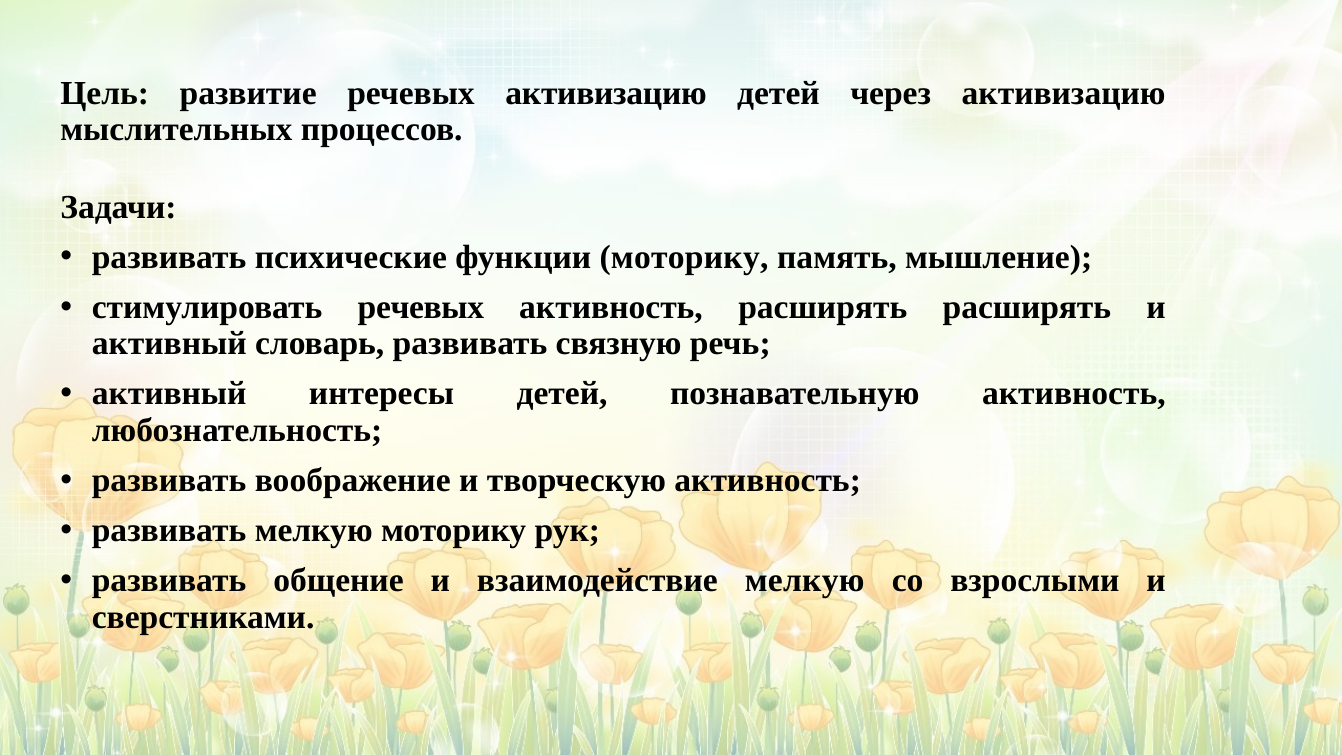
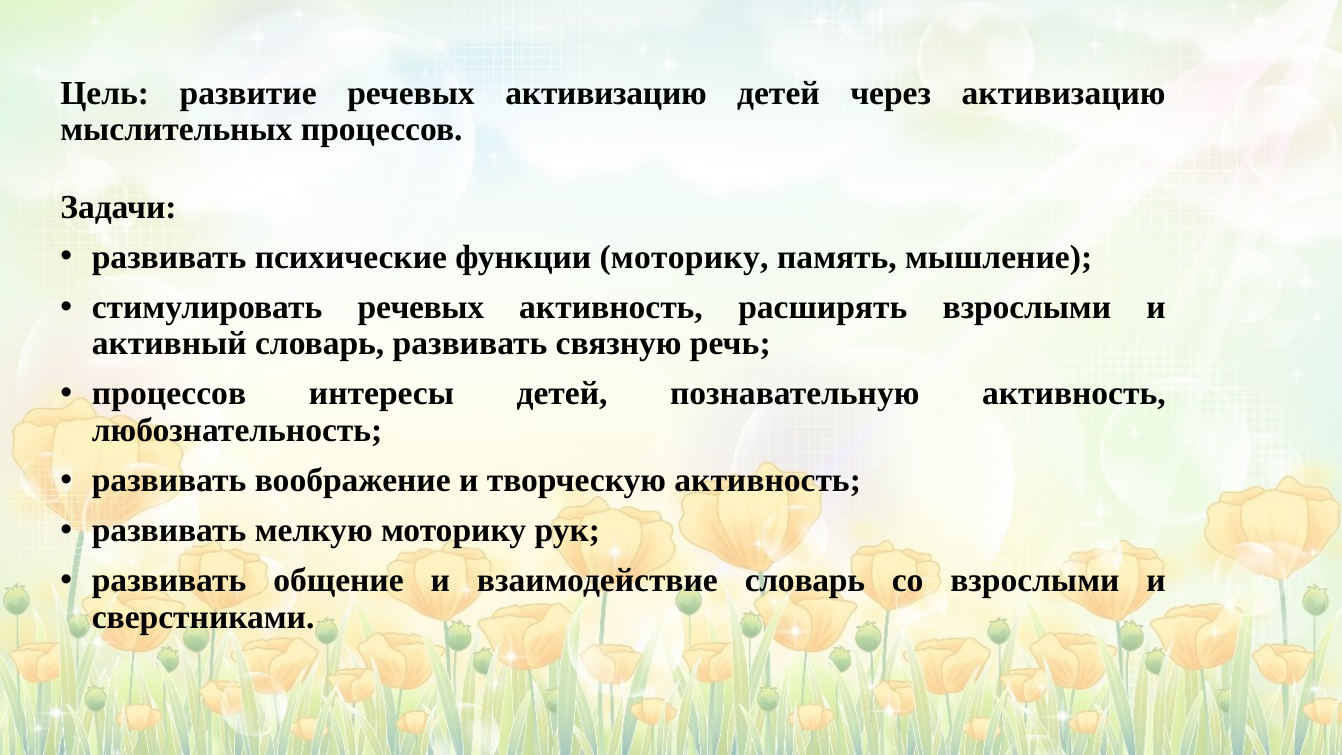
расширять расширять: расширять -> взрослыми
активный at (169, 394): активный -> процессов
взаимодействие мелкую: мелкую -> словарь
